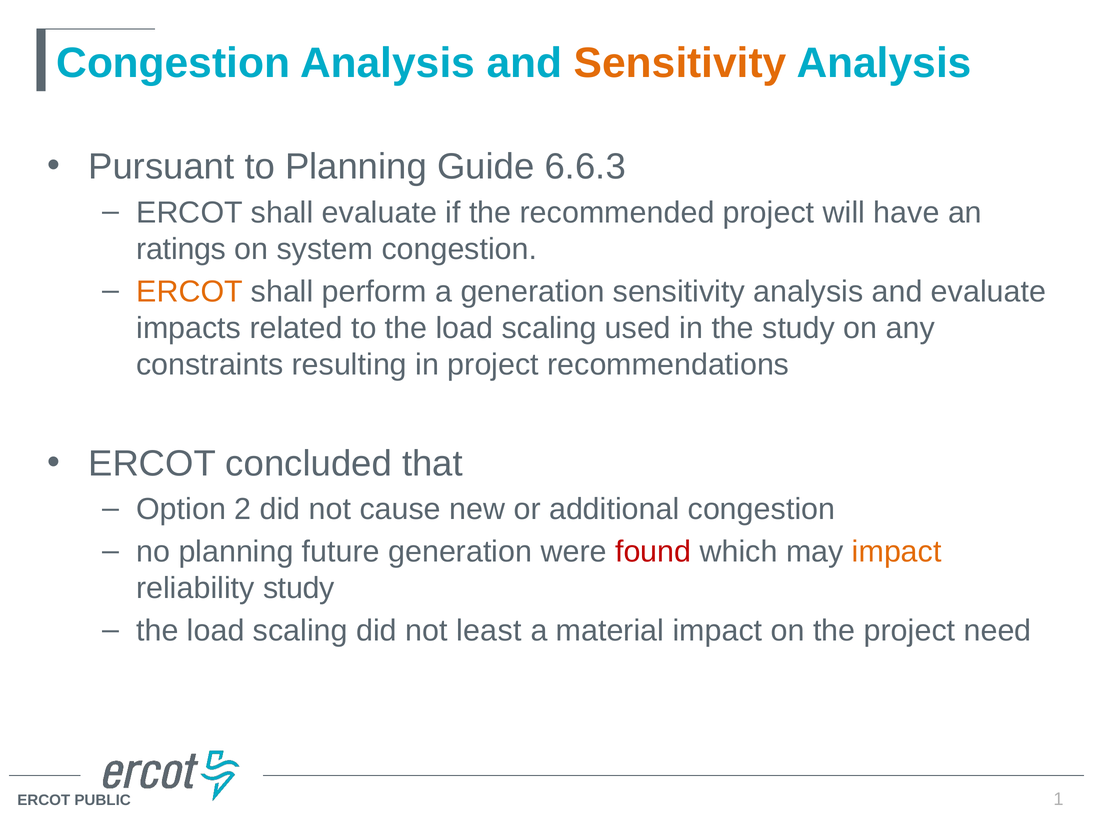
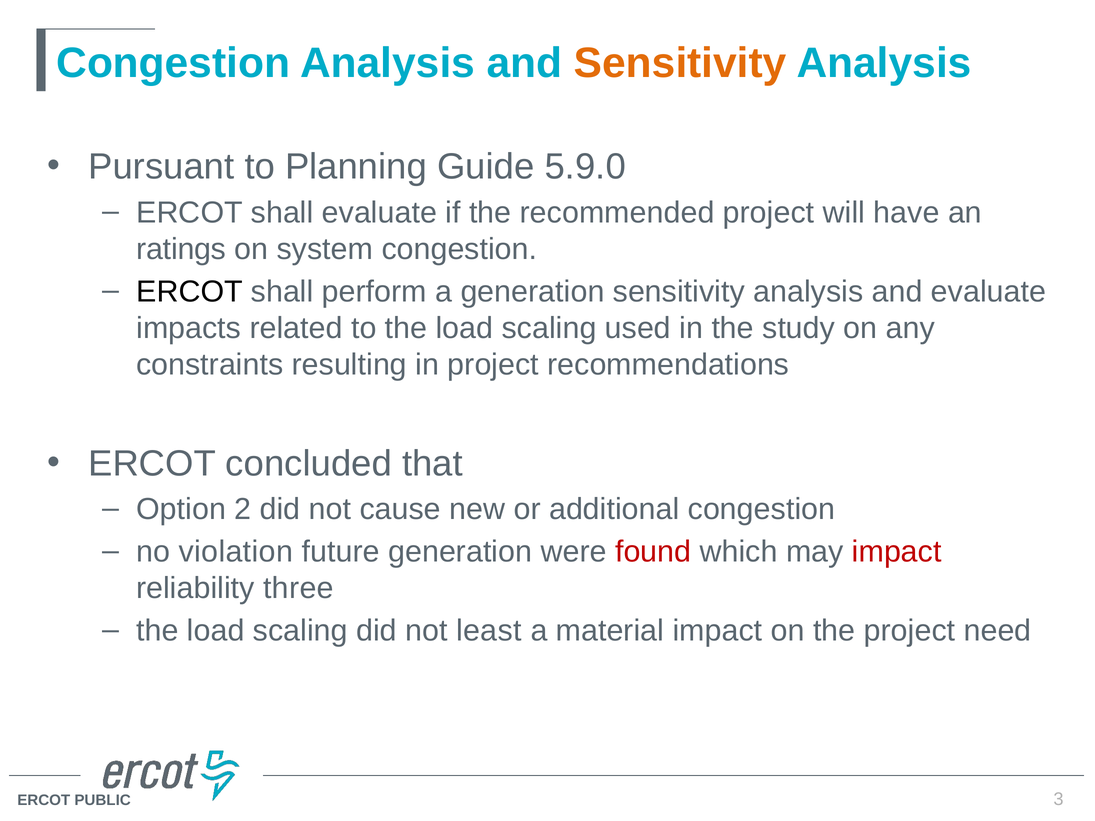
6.6.3: 6.6.3 -> 5.9.0
ERCOT at (190, 292) colour: orange -> black
no planning: planning -> violation
impact at (897, 552) colour: orange -> red
reliability study: study -> three
1: 1 -> 3
